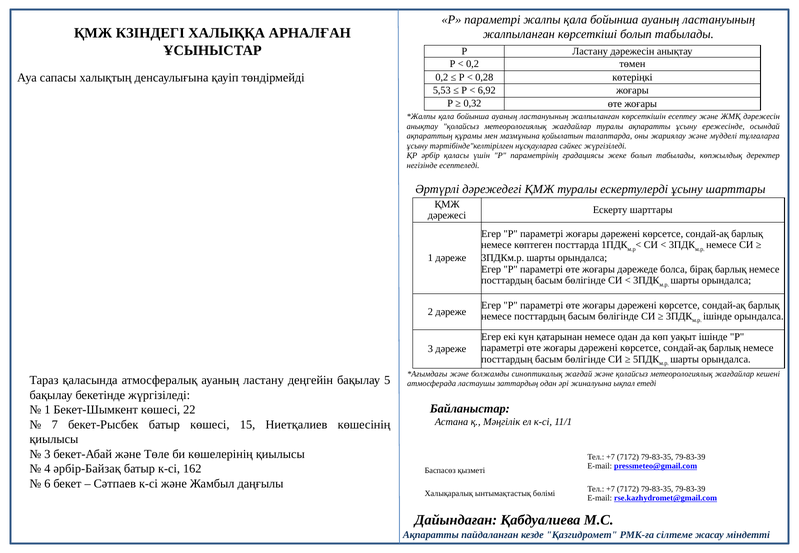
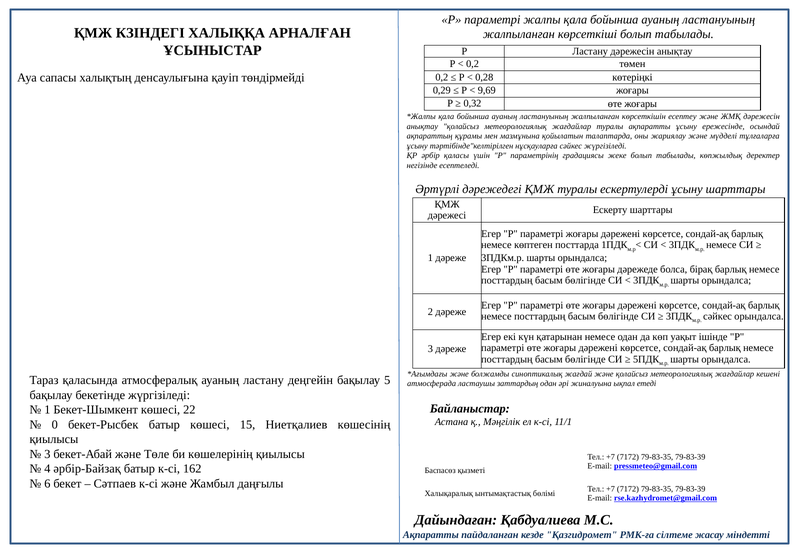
5,53: 5,53 -> 0,29
6,92: 6,92 -> 9,69
ішінде at (718, 317): ішінде -> сәйкес
7: 7 -> 0
